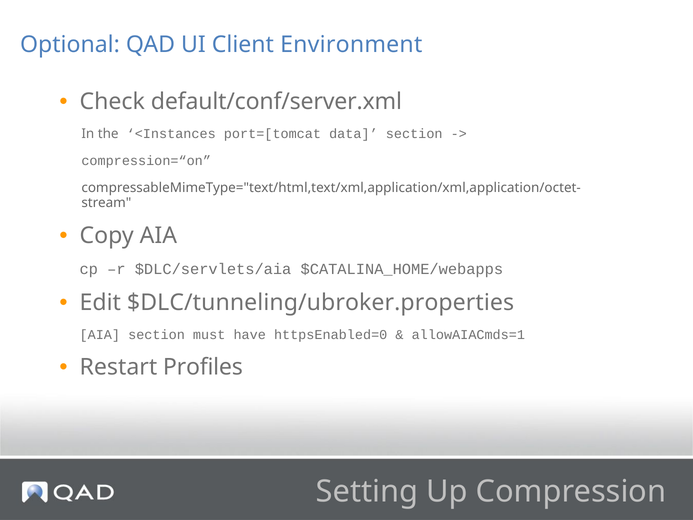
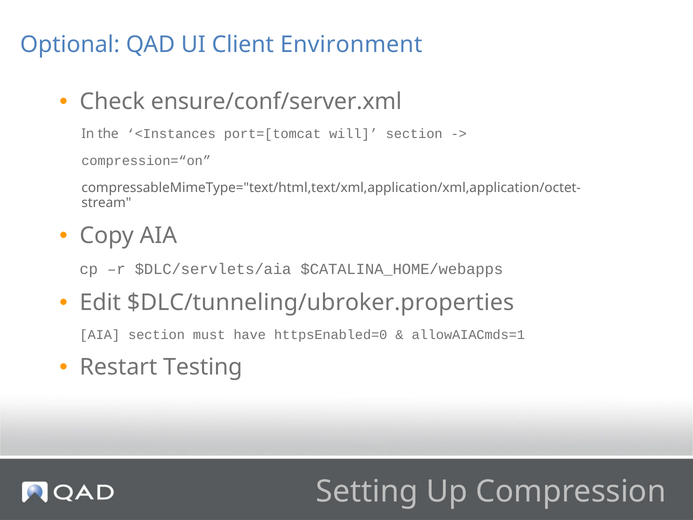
default/conf/server.xml: default/conf/server.xml -> ensure/conf/server.xml
data: data -> will
Profiles: Profiles -> Testing
